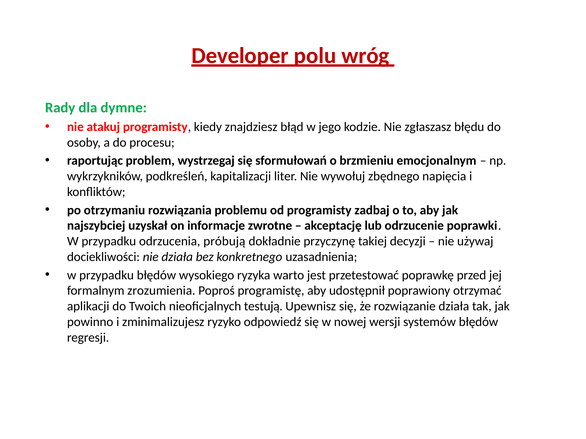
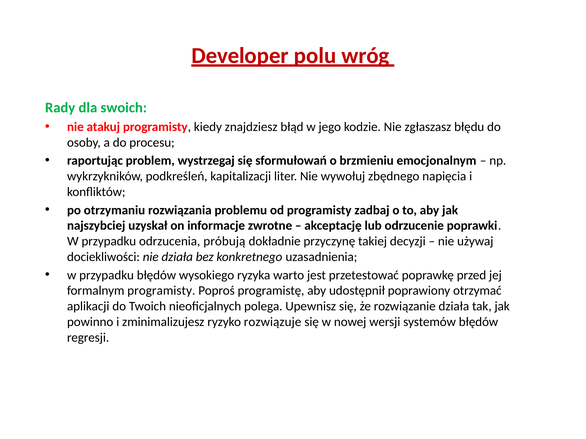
dymne: dymne -> swoich
formalnym zrozumienia: zrozumienia -> programisty
testują: testują -> polega
odpowiedź: odpowiedź -> rozwiązuje
